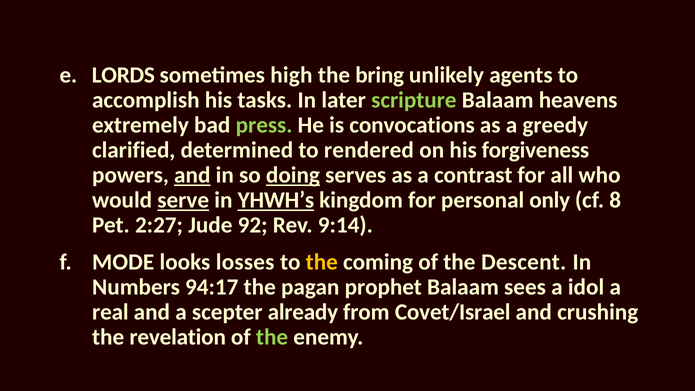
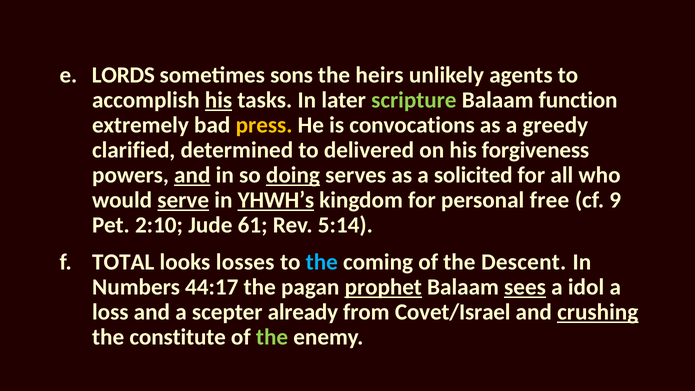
high: high -> sons
bring: bring -> heirs
his at (219, 100) underline: none -> present
heavens: heavens -> function
press colour: light green -> yellow
rendered: rendered -> delivered
contrast: contrast -> solicited
only: only -> free
8: 8 -> 9
2:27: 2:27 -> 2:10
92: 92 -> 61
9:14: 9:14 -> 5:14
MODE: MODE -> TOTAL
the at (322, 262) colour: yellow -> light blue
94:17: 94:17 -> 44:17
prophet underline: none -> present
sees underline: none -> present
real: real -> loss
crushing underline: none -> present
revelation: revelation -> constitute
